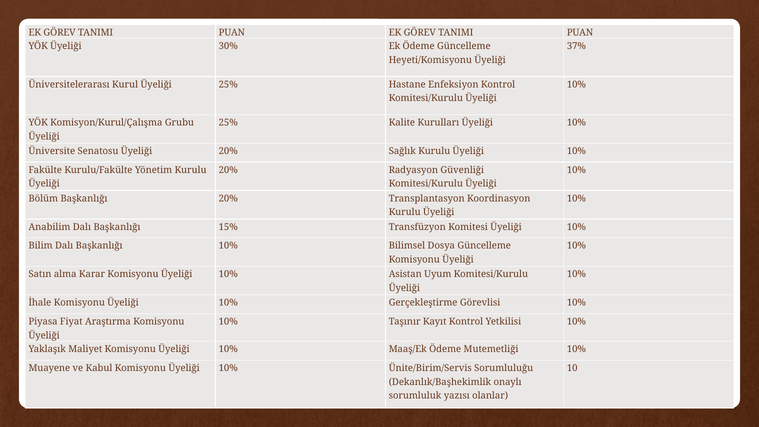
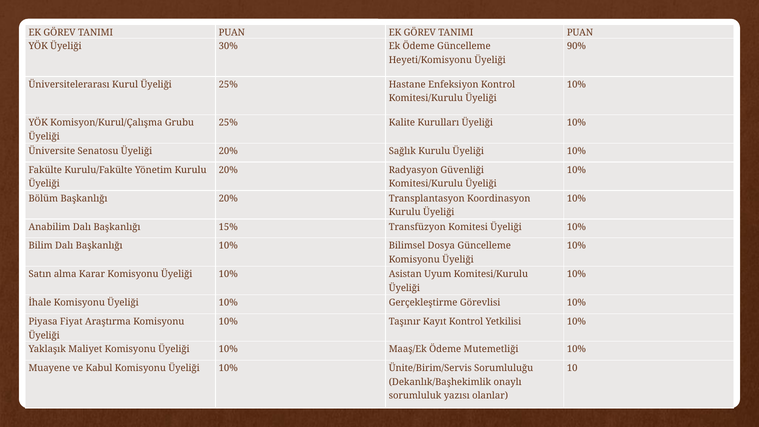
37%: 37% -> 90%
